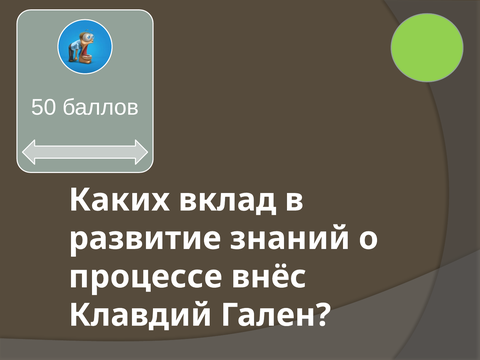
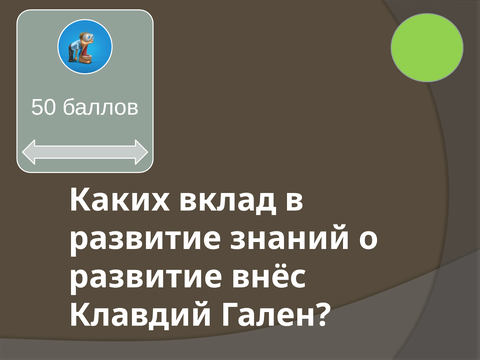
процессе at (146, 277): процессе -> развитие
